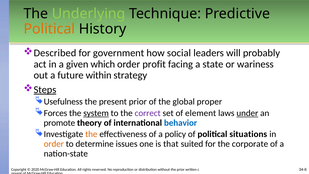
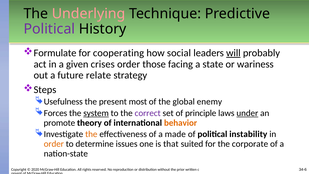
Underlying colour: light green -> pink
Political at (49, 29) colour: orange -> purple
Described: Described -> Formulate
government: government -> cooperating
will underline: none -> present
which: which -> crises
profit: profit -> those
within: within -> relate
Steps underline: present -> none
present prior: prior -> most
proper: proper -> enemy
element: element -> principle
behavior colour: blue -> orange
policy: policy -> made
situations: situations -> instability
